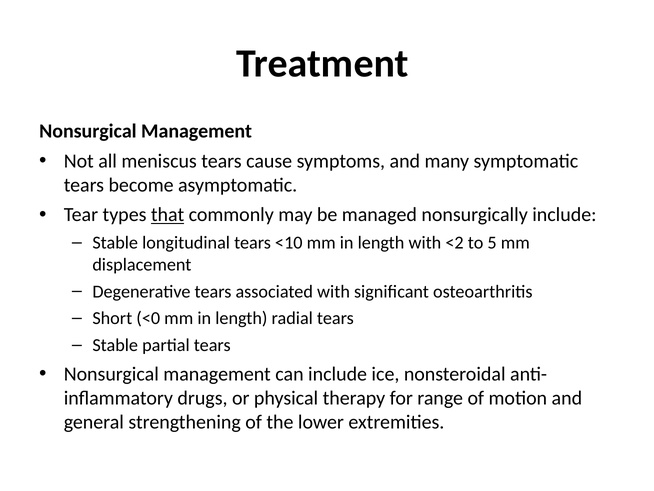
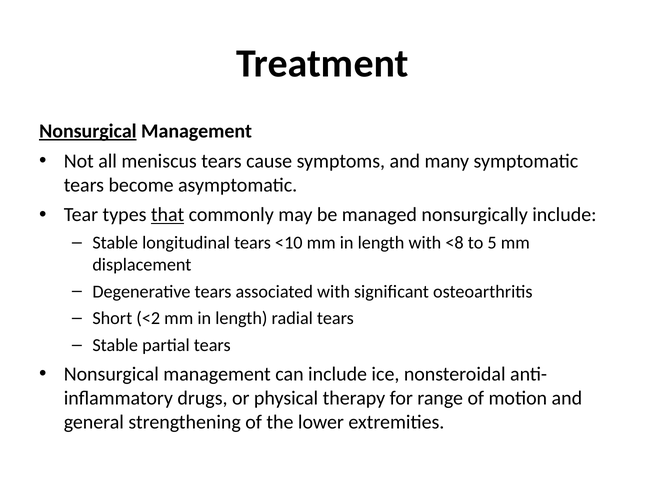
Nonsurgical at (88, 131) underline: none -> present
<2: <2 -> <8
<0: <0 -> <2
